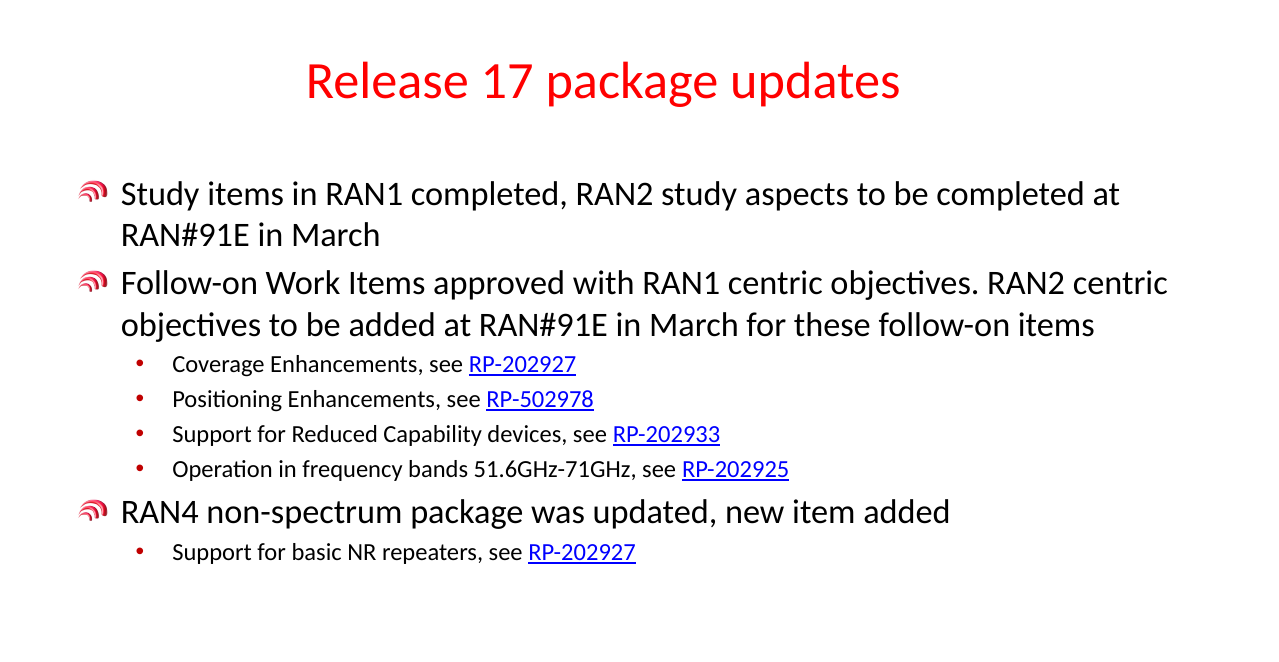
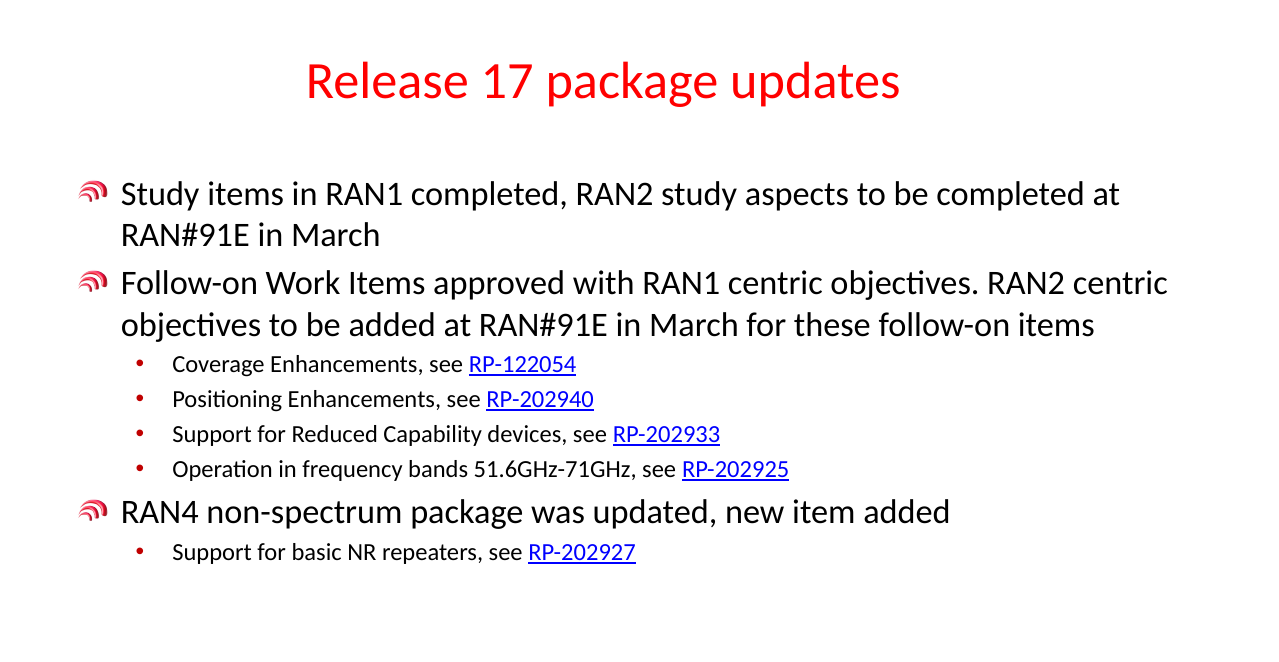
Enhancements see RP-202927: RP-202927 -> RP-122054
RP-502978: RP-502978 -> RP-202940
